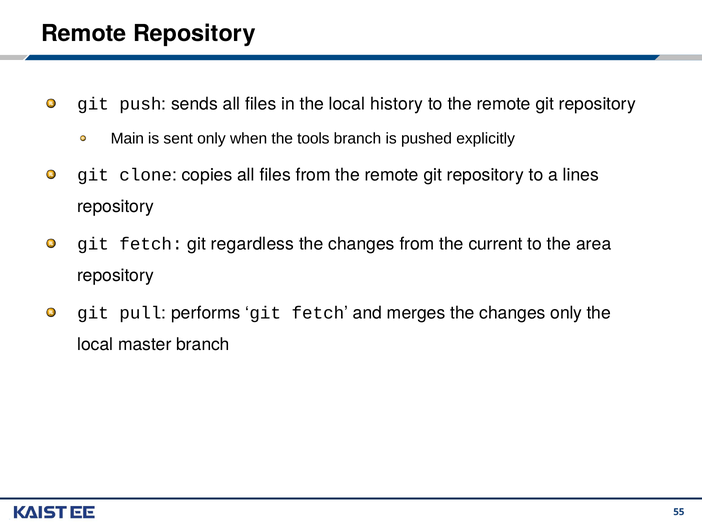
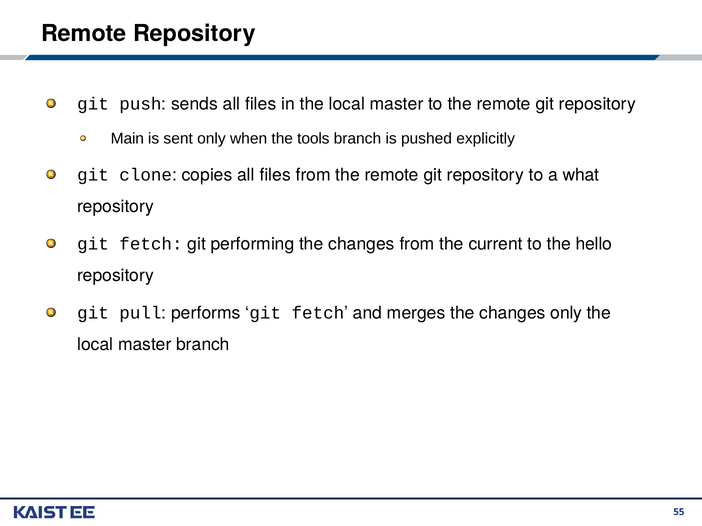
in the local history: history -> master
lines: lines -> what
regardless: regardless -> performing
area: area -> hello
